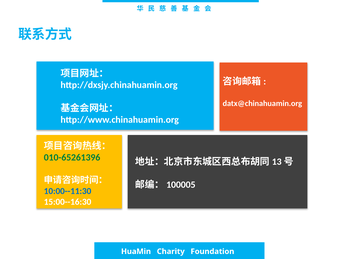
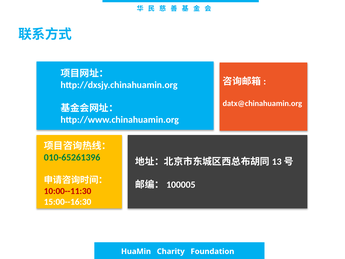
10:00--11:30 colour: blue -> red
